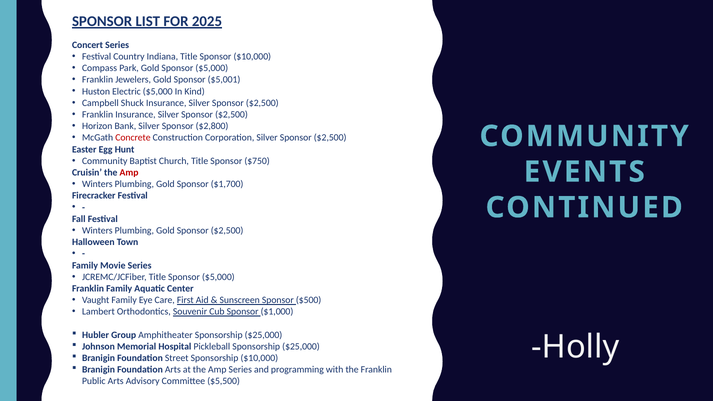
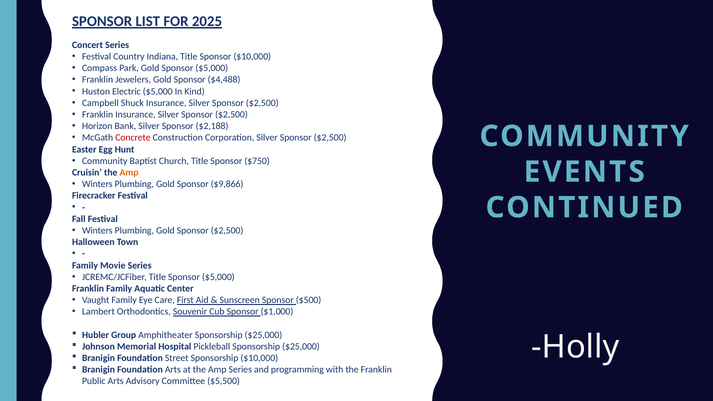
$5,001: $5,001 -> $4,488
$2,800: $2,800 -> $2,188
Amp at (129, 173) colour: red -> orange
$1,700: $1,700 -> $9,866
